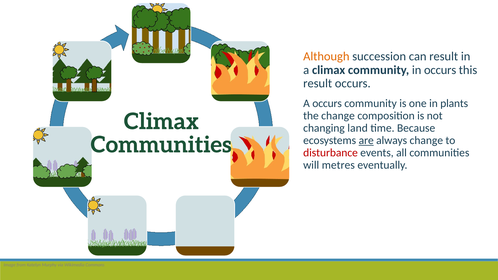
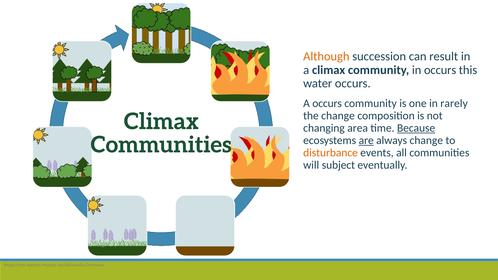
result at (318, 83): result -> water
plants: plants -> rarely
land: land -> area
Because underline: none -> present
disturbance colour: red -> orange
metres: metres -> subject
